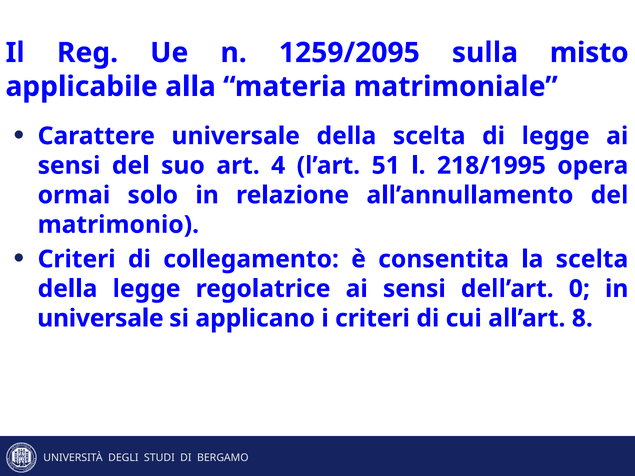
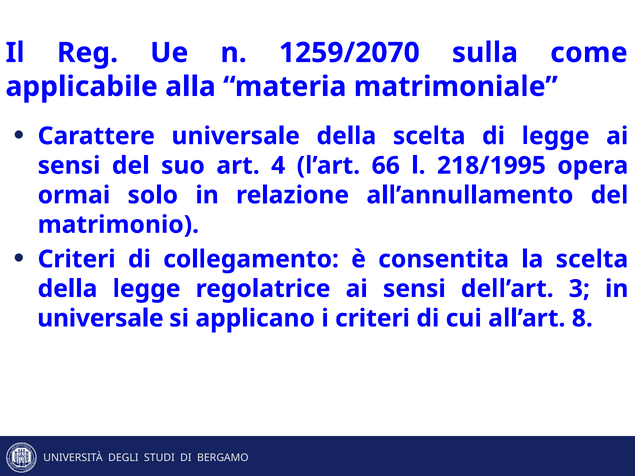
1259/2095: 1259/2095 -> 1259/2070
misto: misto -> come
51: 51 -> 66
0: 0 -> 3
